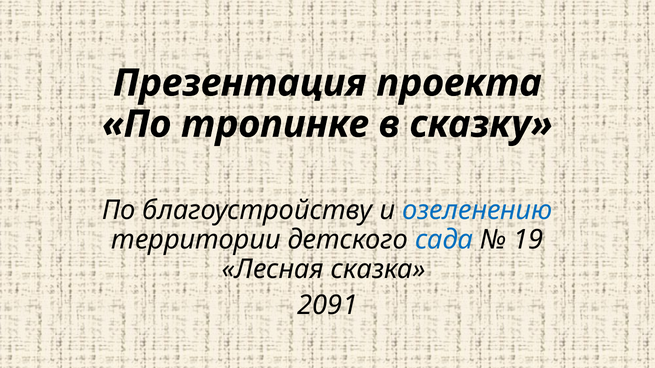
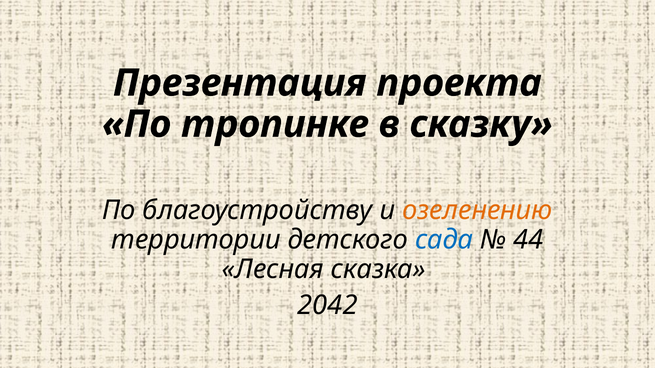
озеленению colour: blue -> orange
19: 19 -> 44
2091: 2091 -> 2042
